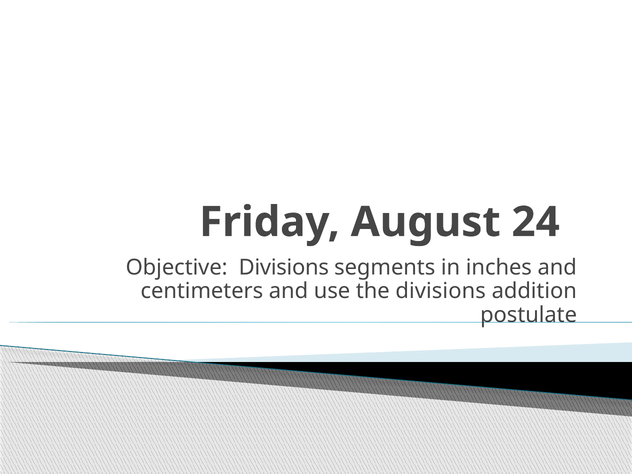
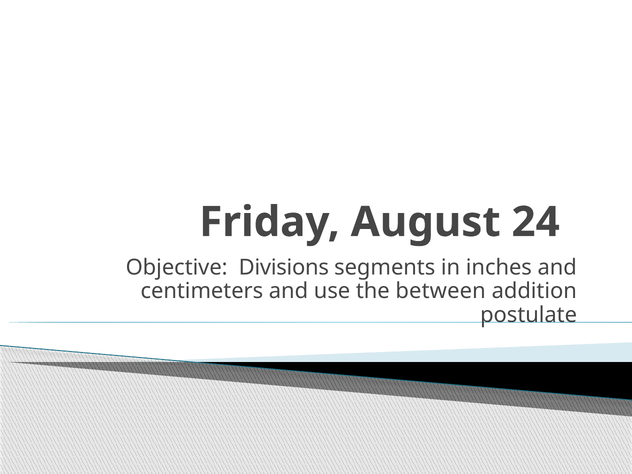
the divisions: divisions -> between
